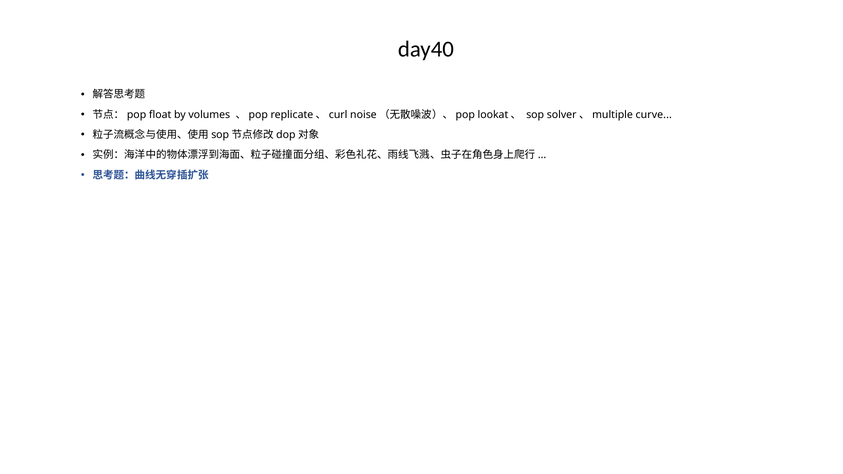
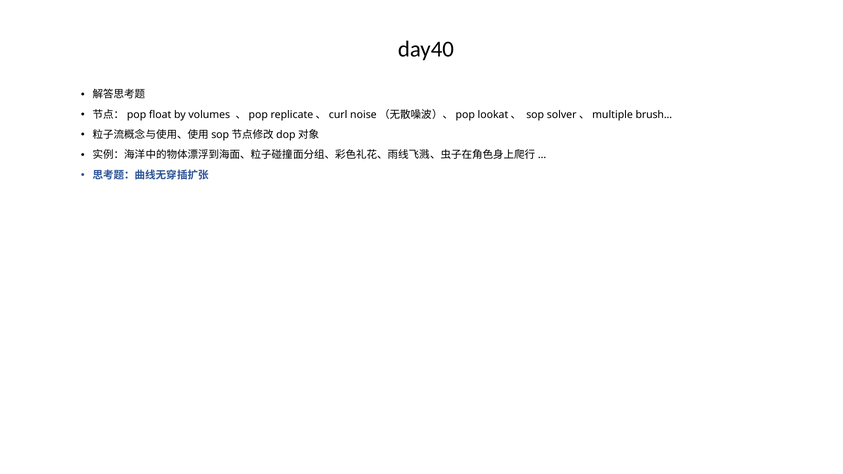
curve: curve -> brush
